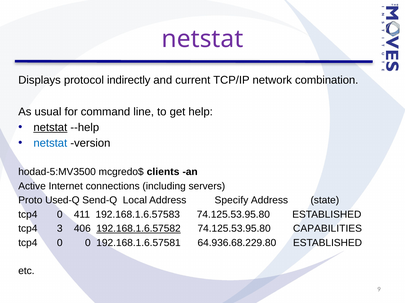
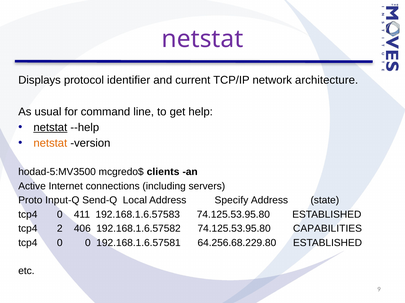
indirectly: indirectly -> identifier
combination: combination -> architecture
netstat at (50, 143) colour: blue -> orange
Used-Q: Used-Q -> Input-Q
3: 3 -> 2
192.168.1.6.57582 underline: present -> none
64.936.68.229.80: 64.936.68.229.80 -> 64.256.68.229.80
